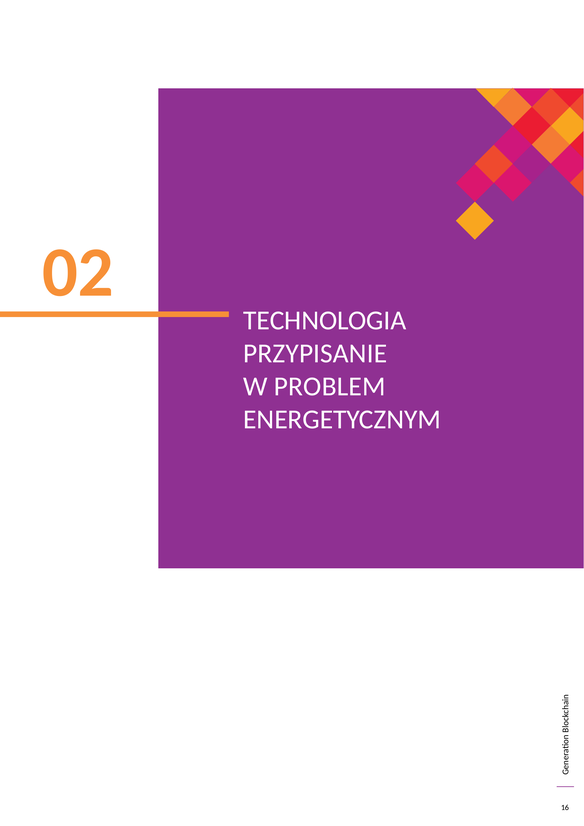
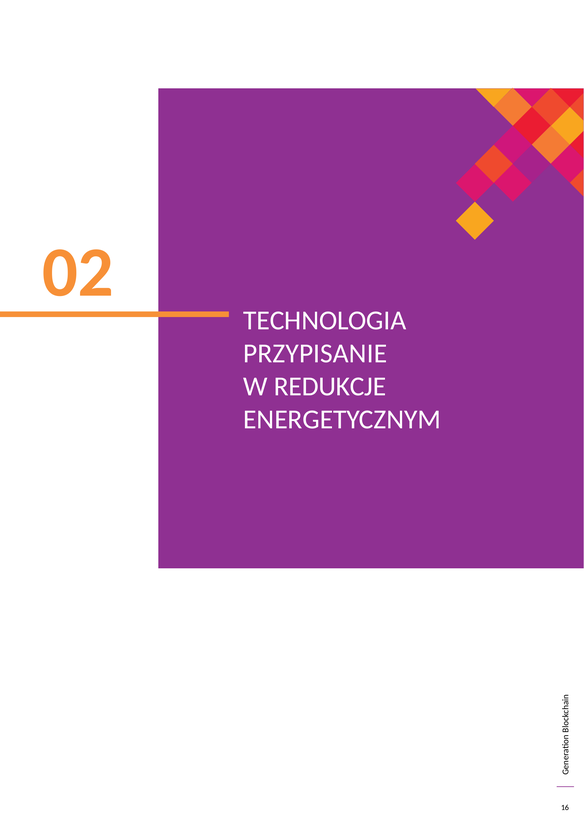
PROBLEM: PROBLEM -> REDUKCJE
